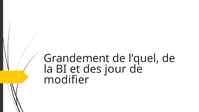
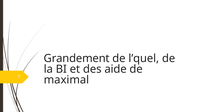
jour: jour -> aide
modifier: modifier -> maximal
